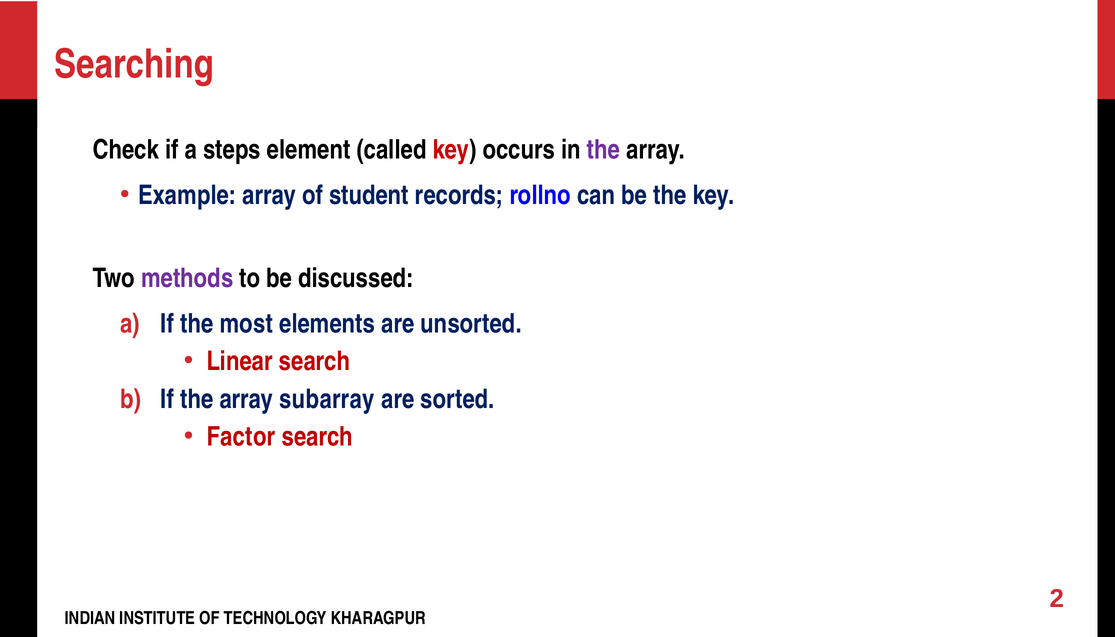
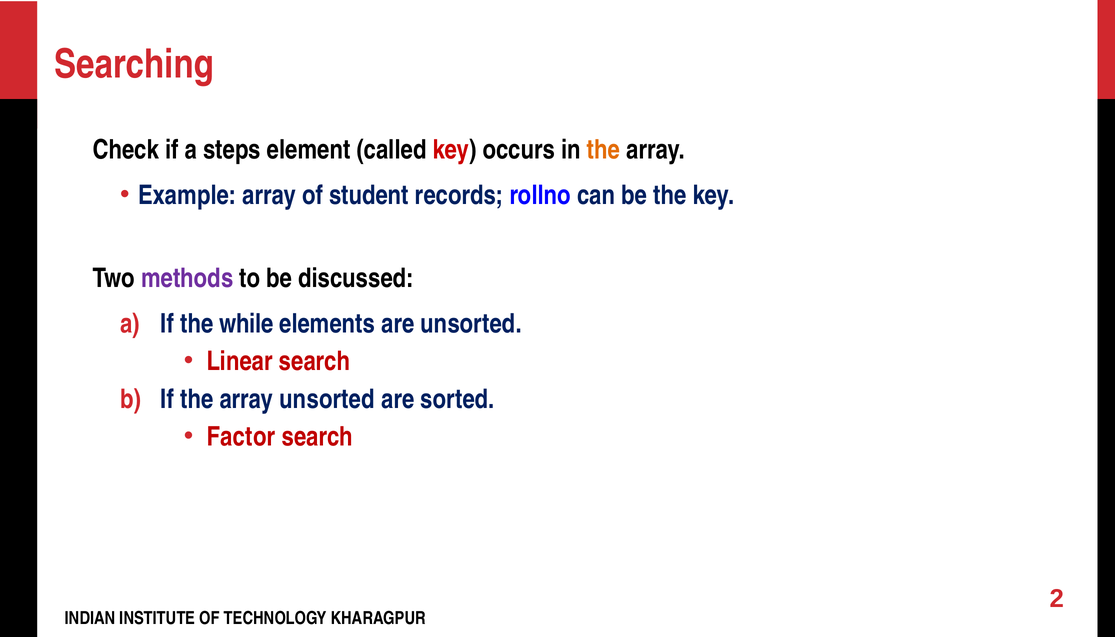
the at (604, 150) colour: purple -> orange
most: most -> while
array subarray: subarray -> unsorted
